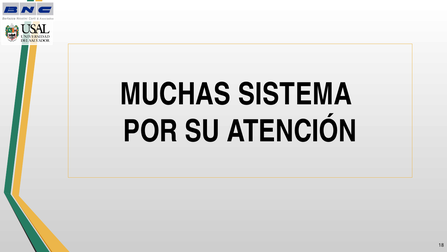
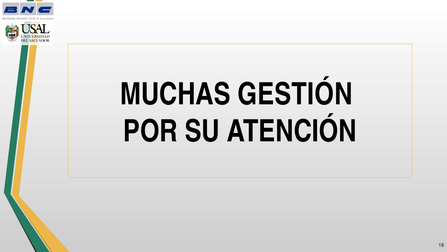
SISTEMA: SISTEMA -> GESTIÓN
